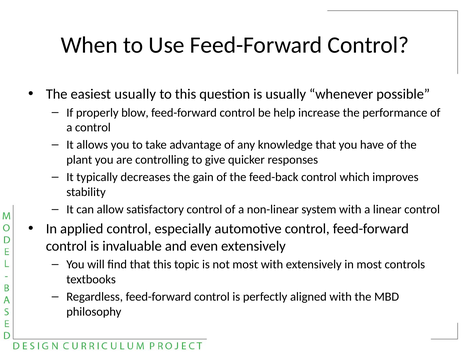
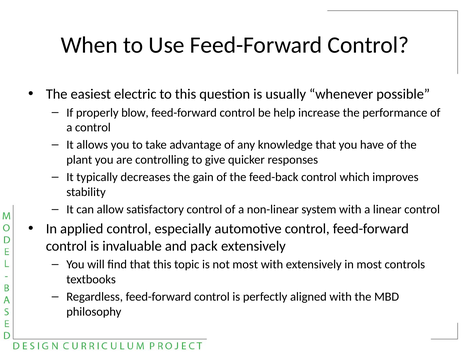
easiest usually: usually -> electric
even: even -> pack
